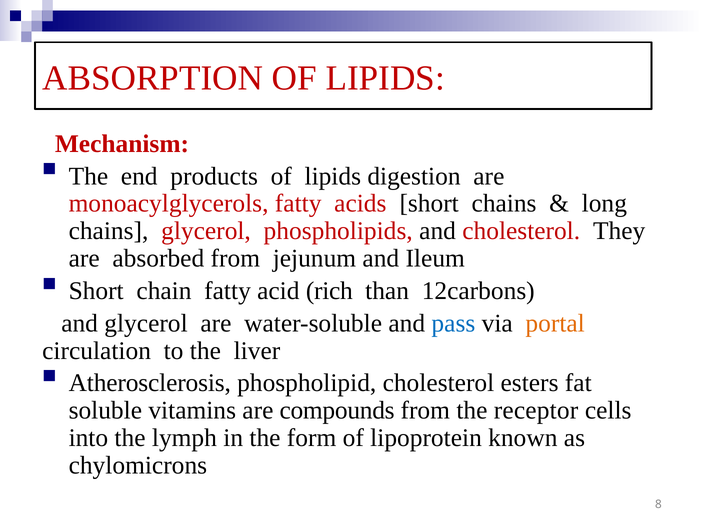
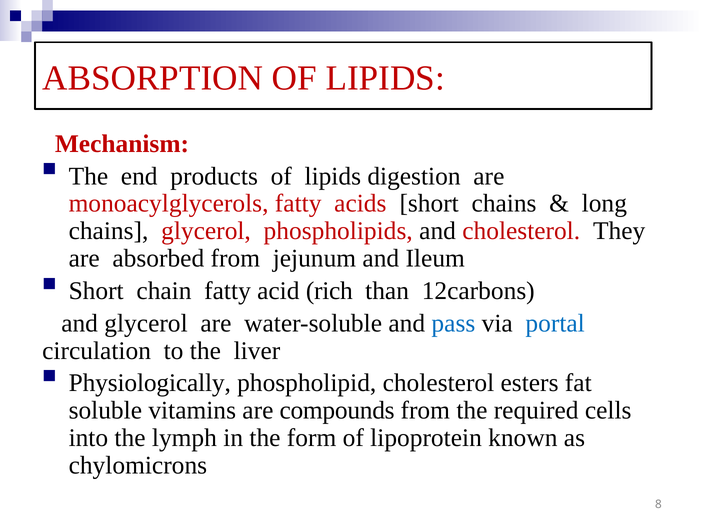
portal colour: orange -> blue
Atherosclerosis: Atherosclerosis -> Physiologically
receptor: receptor -> required
